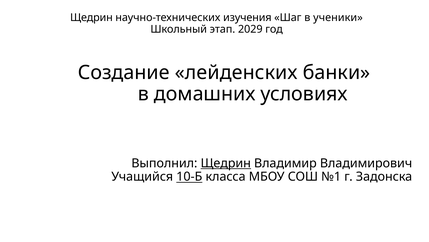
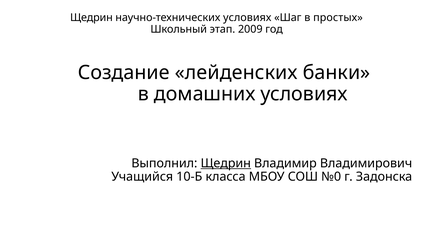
научно-технических изучения: изучения -> условиях
ученики: ученики -> простых
2029: 2029 -> 2009
10-Б underline: present -> none
№1: №1 -> №0
